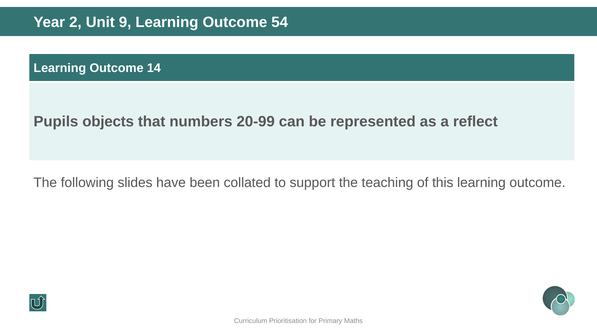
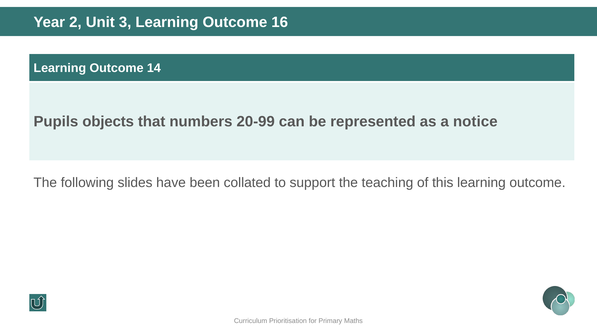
9: 9 -> 3
54: 54 -> 16
reflect: reflect -> notice
